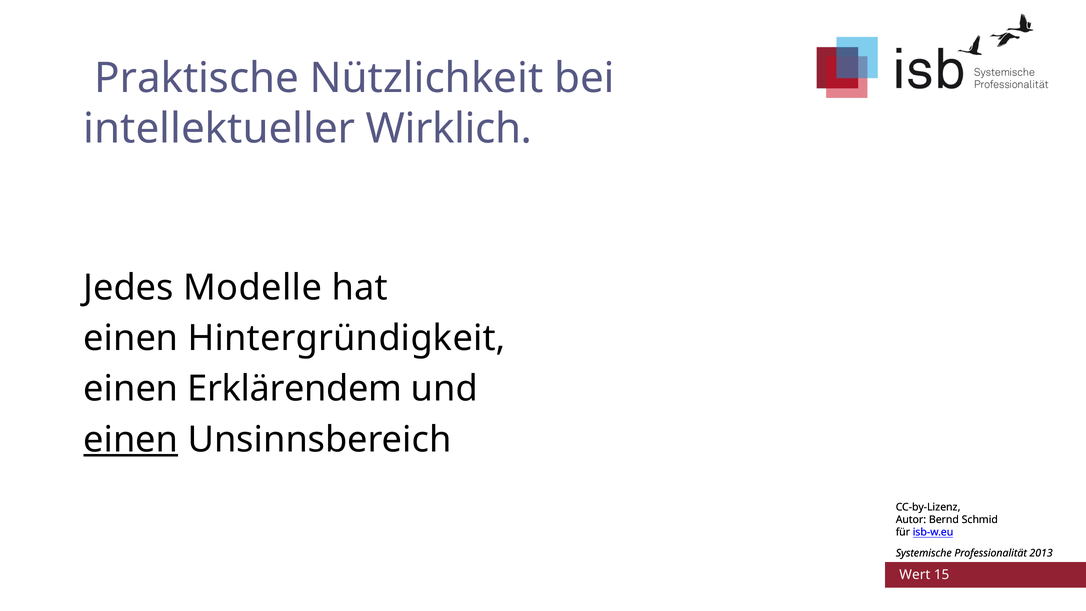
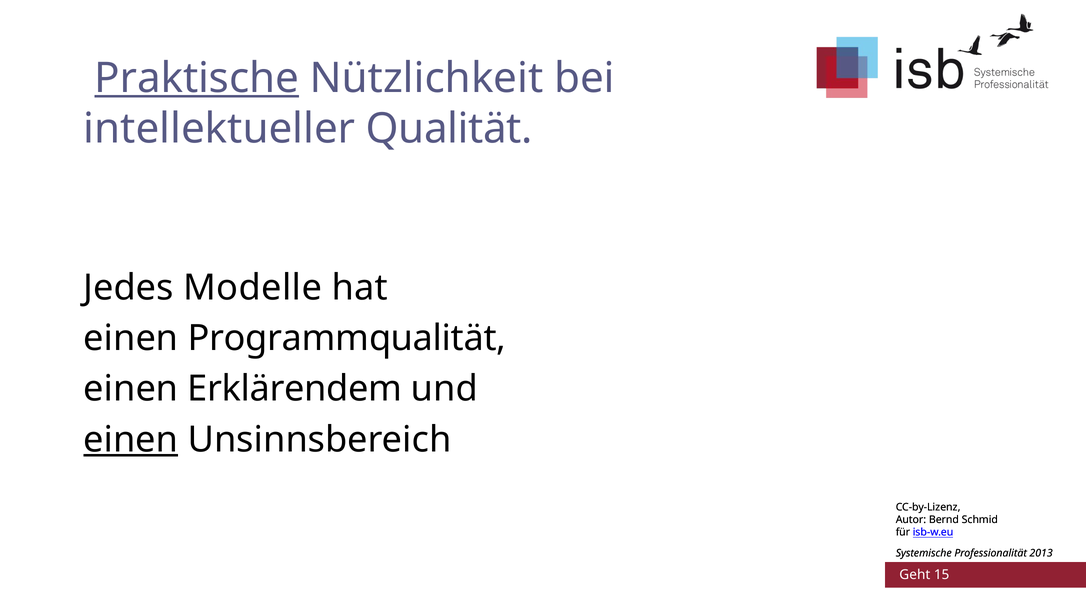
Praktische underline: none -> present
Wirklich: Wirklich -> Qualität
Hintergründigkeit: Hintergründigkeit -> Programmqualität
Wert: Wert -> Geht
